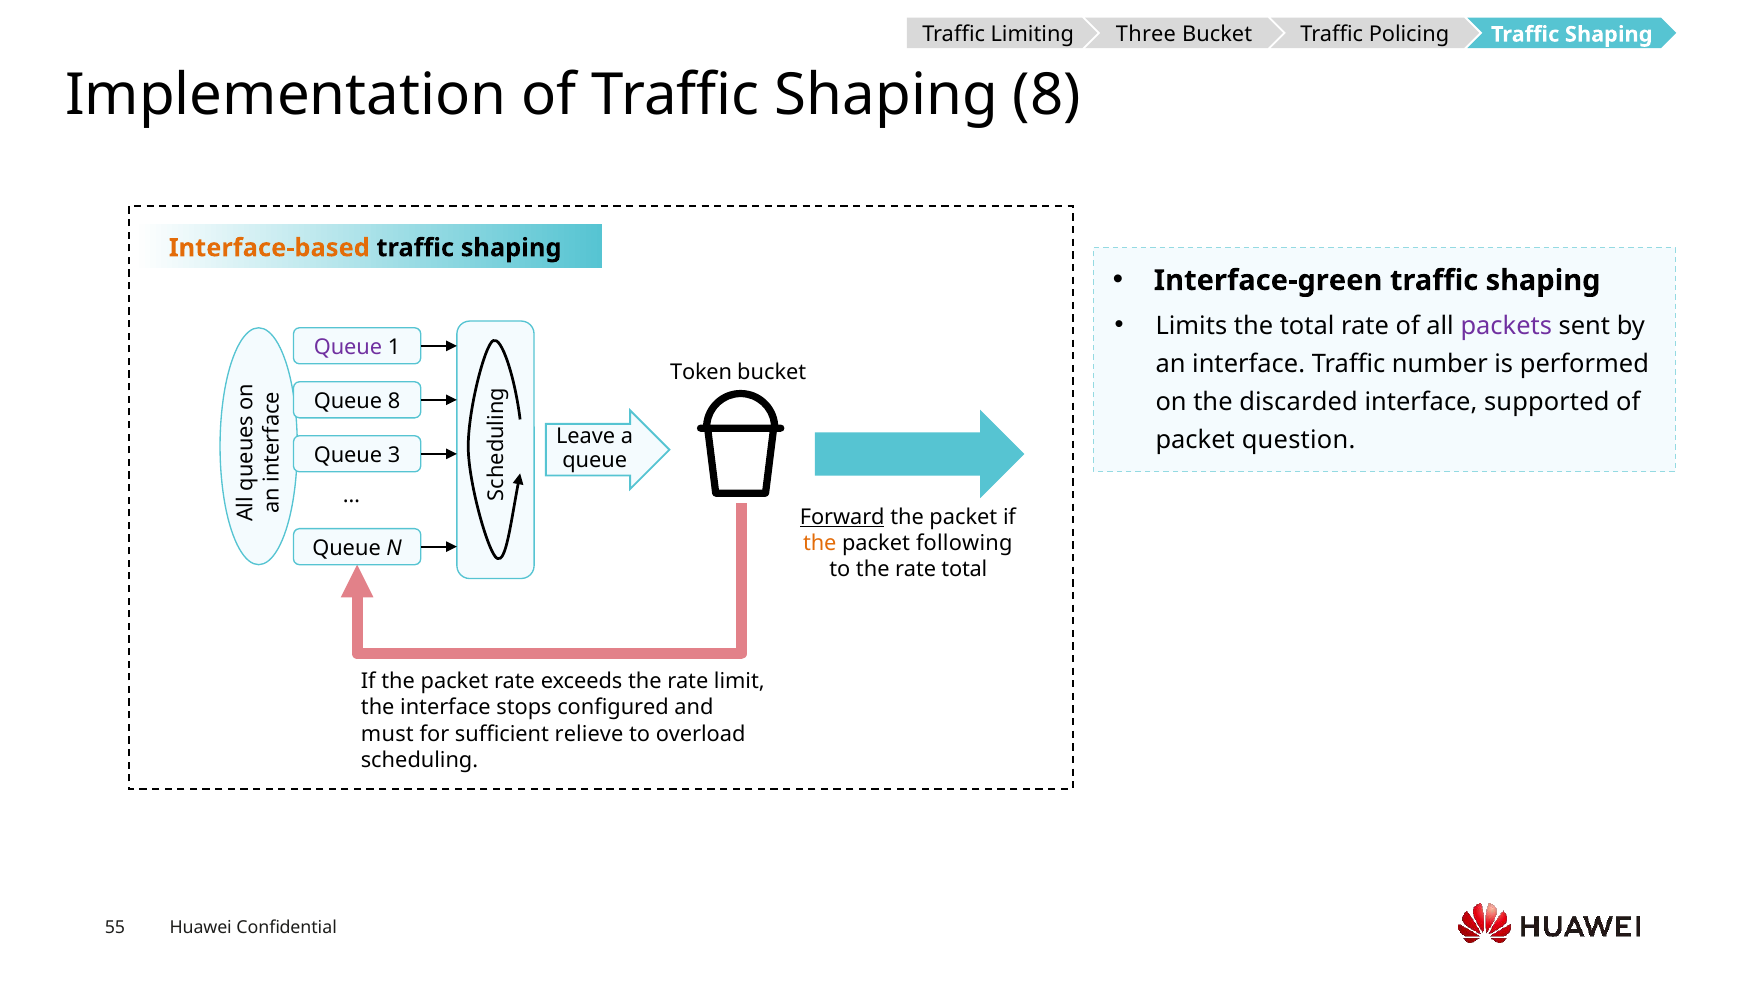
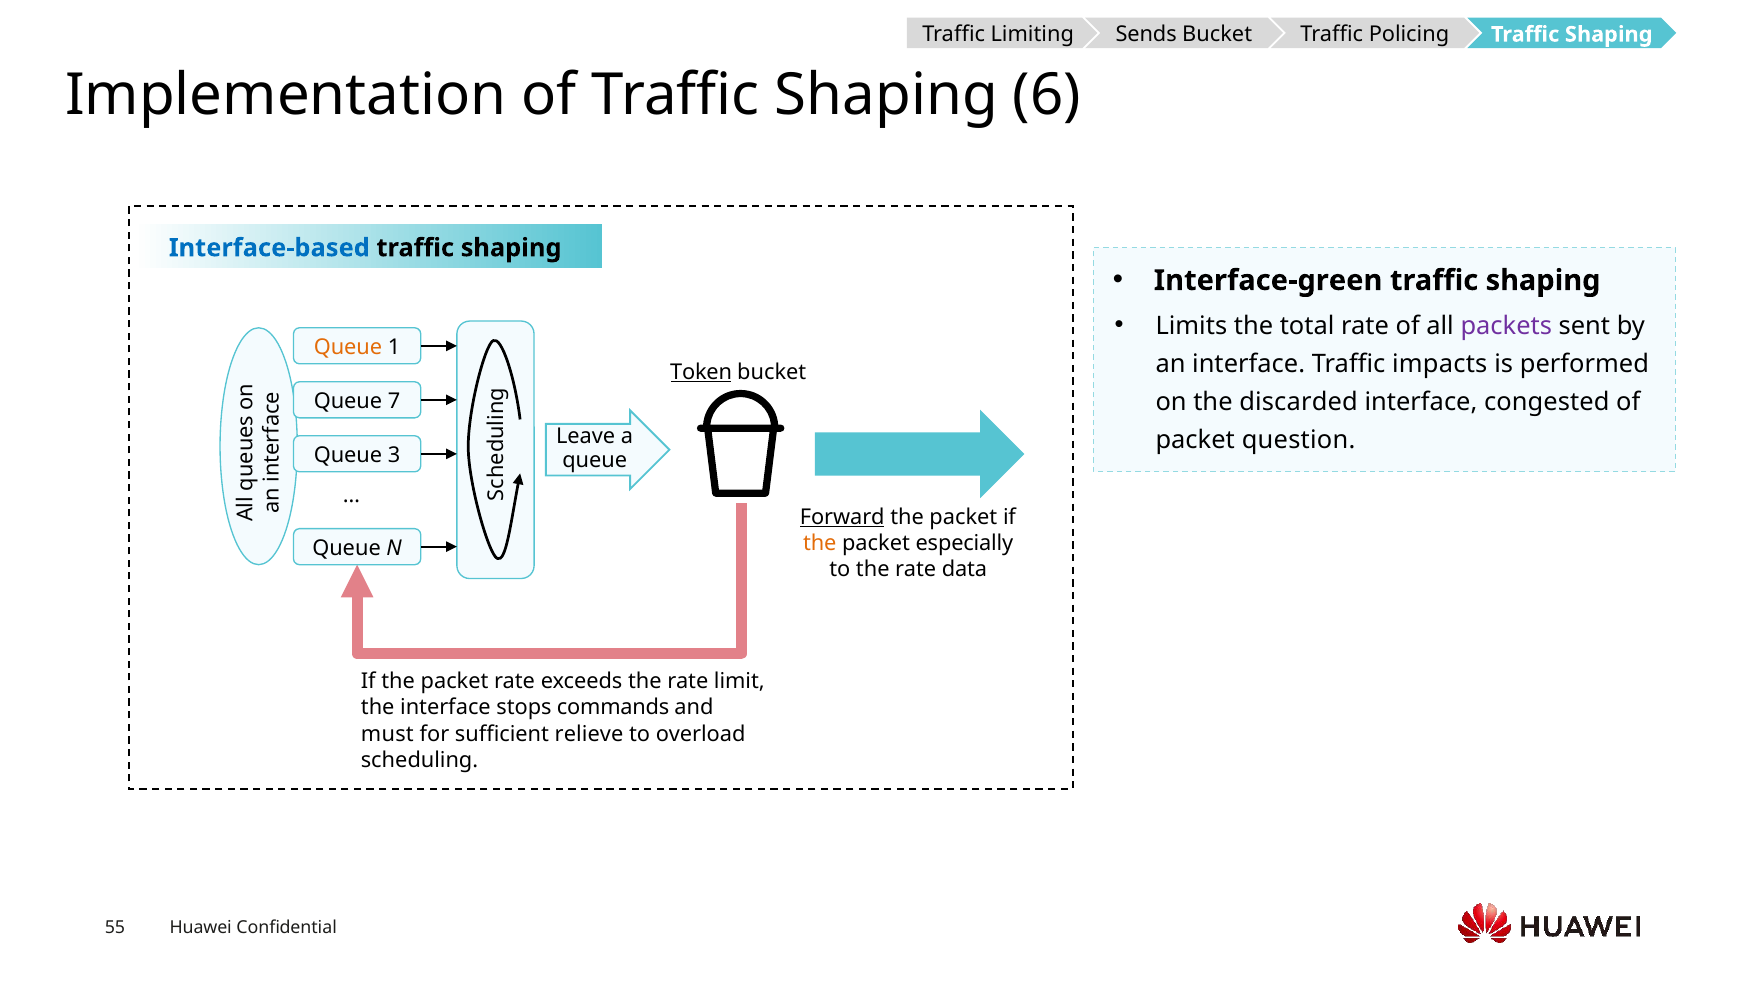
Three: Three -> Sends
Shaping 8: 8 -> 6
Interface-based colour: orange -> blue
Queue at (348, 347) colour: purple -> orange
number: number -> impacts
Token underline: none -> present
Queue 8: 8 -> 7
supported: supported -> congested
following: following -> especially
rate total: total -> data
configured: configured -> commands
